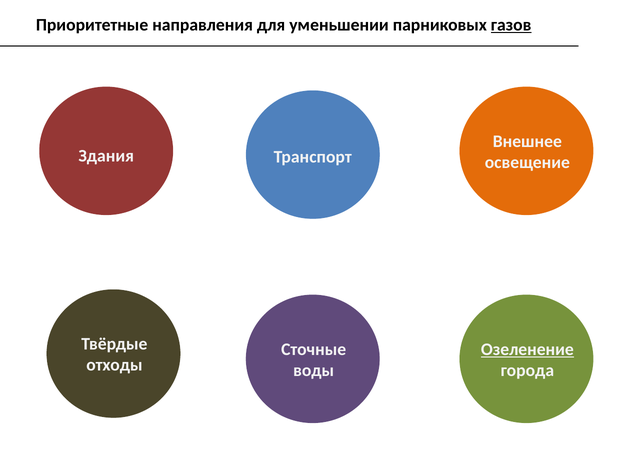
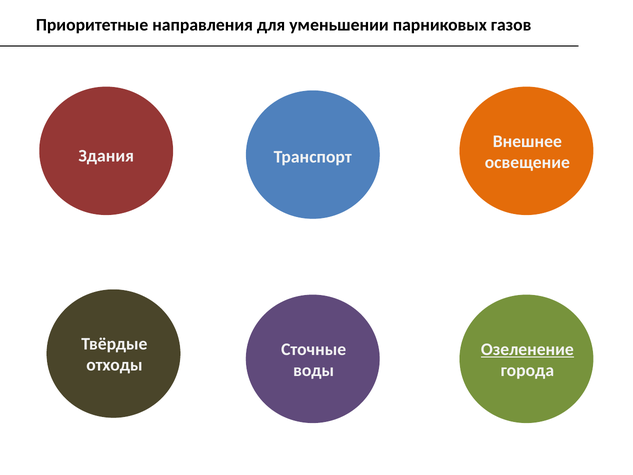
газов underline: present -> none
